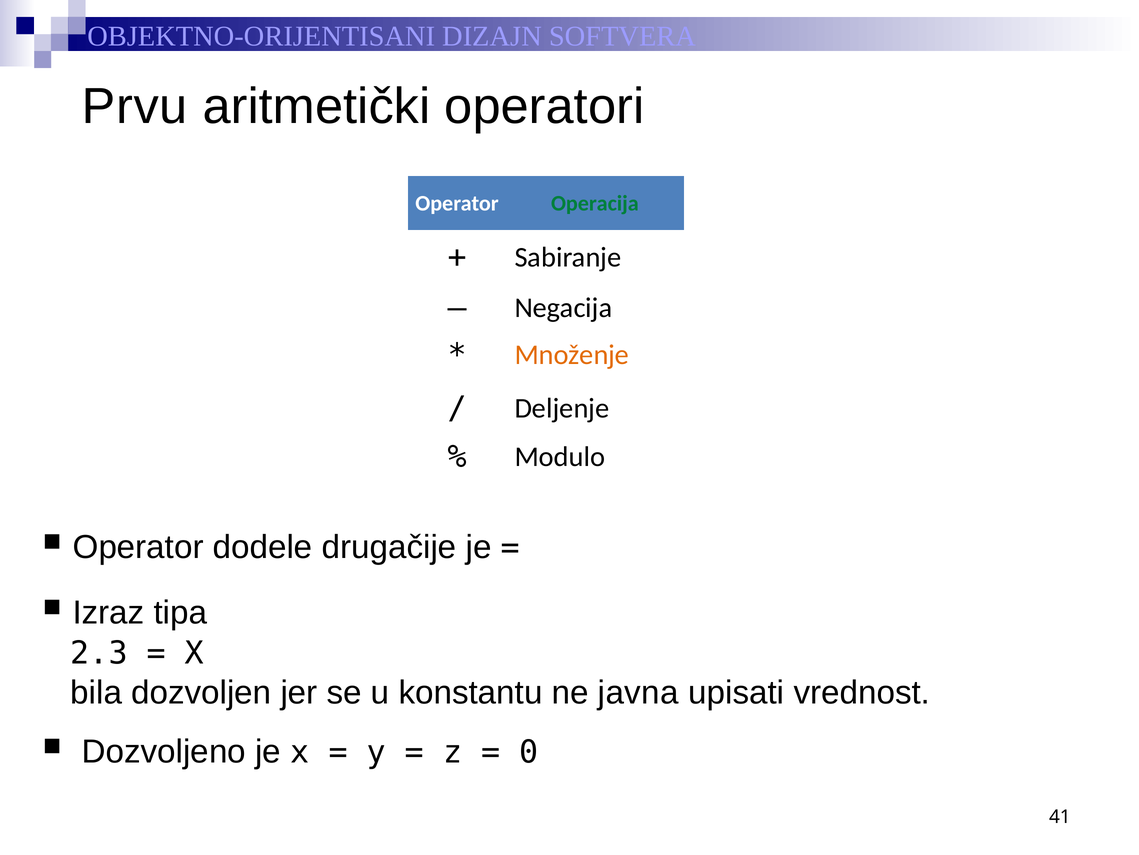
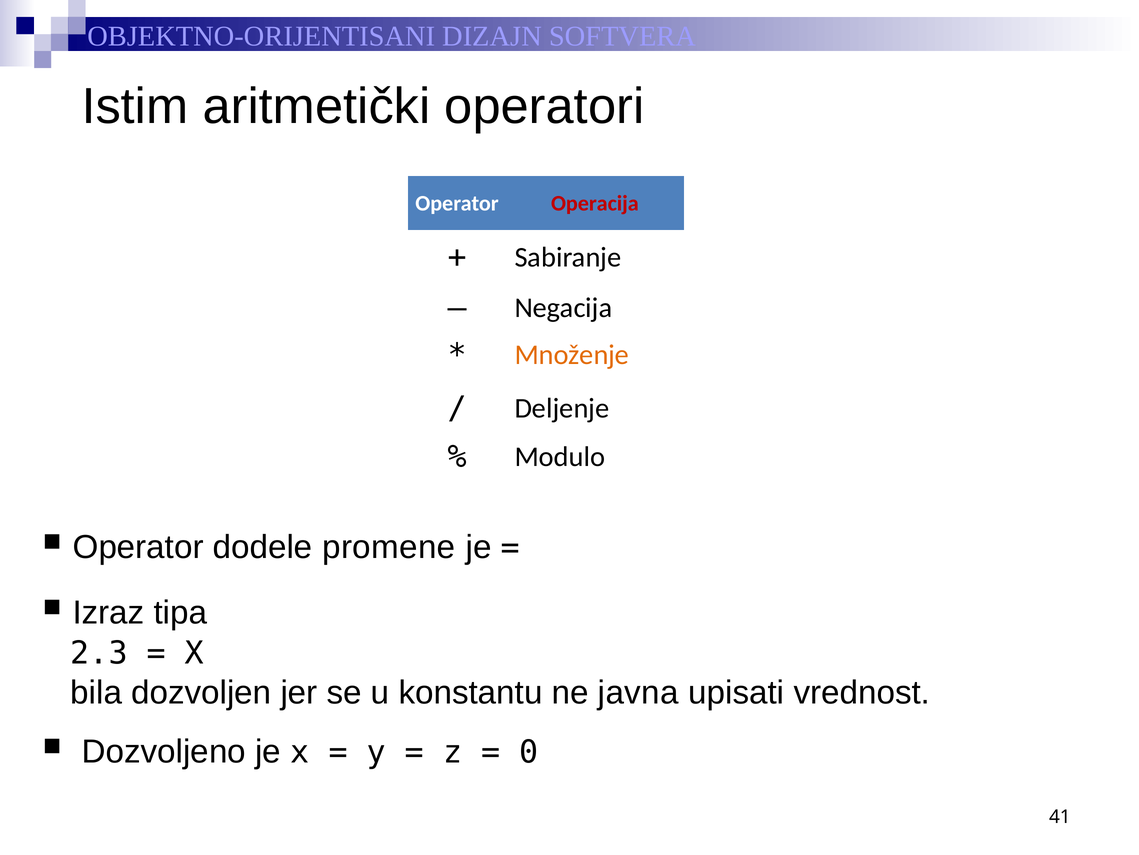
Prvu: Prvu -> Istim
Operacija colour: green -> red
drugačije: drugačije -> promene
